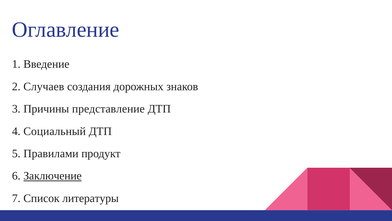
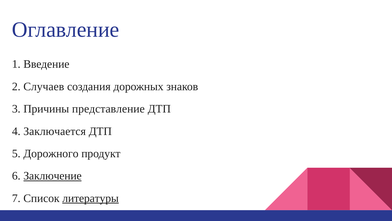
Социальный: Социальный -> Заключается
Правилами: Правилами -> Дорожного
литературы underline: none -> present
